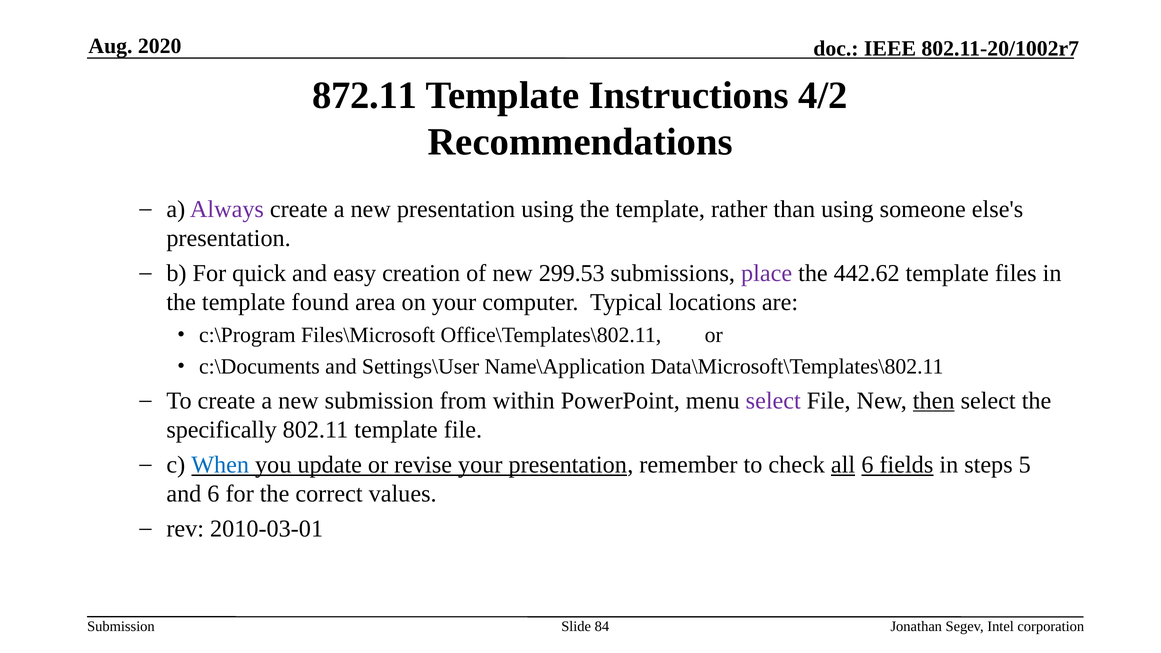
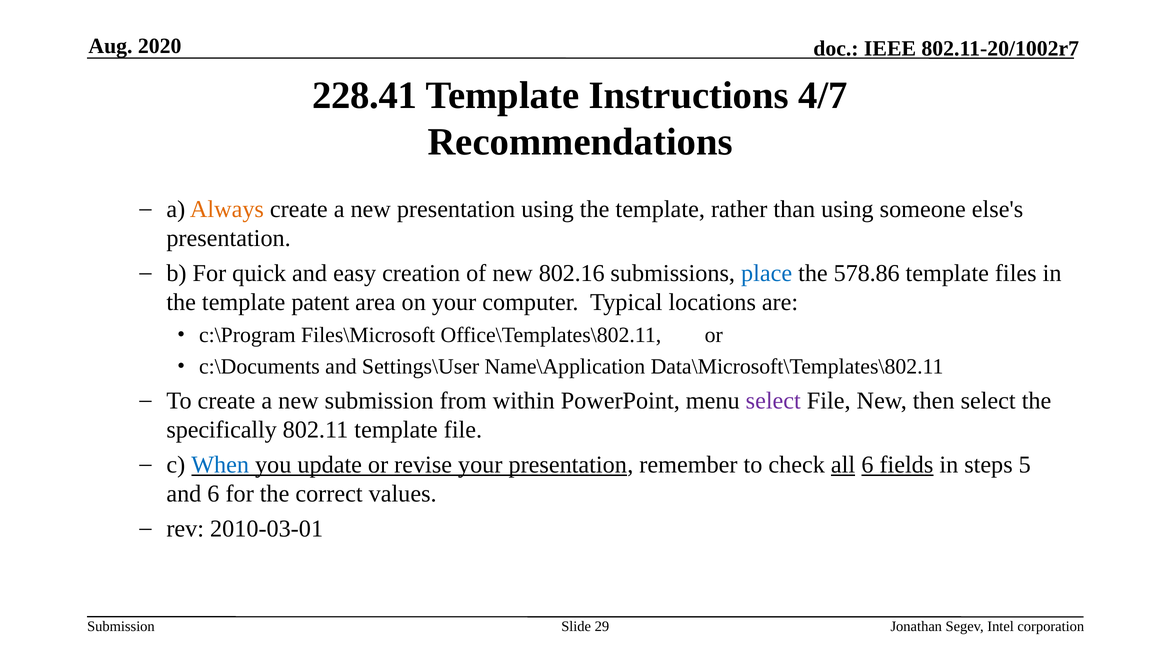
872.11: 872.11 -> 228.41
4/2: 4/2 -> 4/7
Always colour: purple -> orange
299.53: 299.53 -> 802.16
place colour: purple -> blue
442.62: 442.62 -> 578.86
found: found -> patent
then underline: present -> none
84: 84 -> 29
